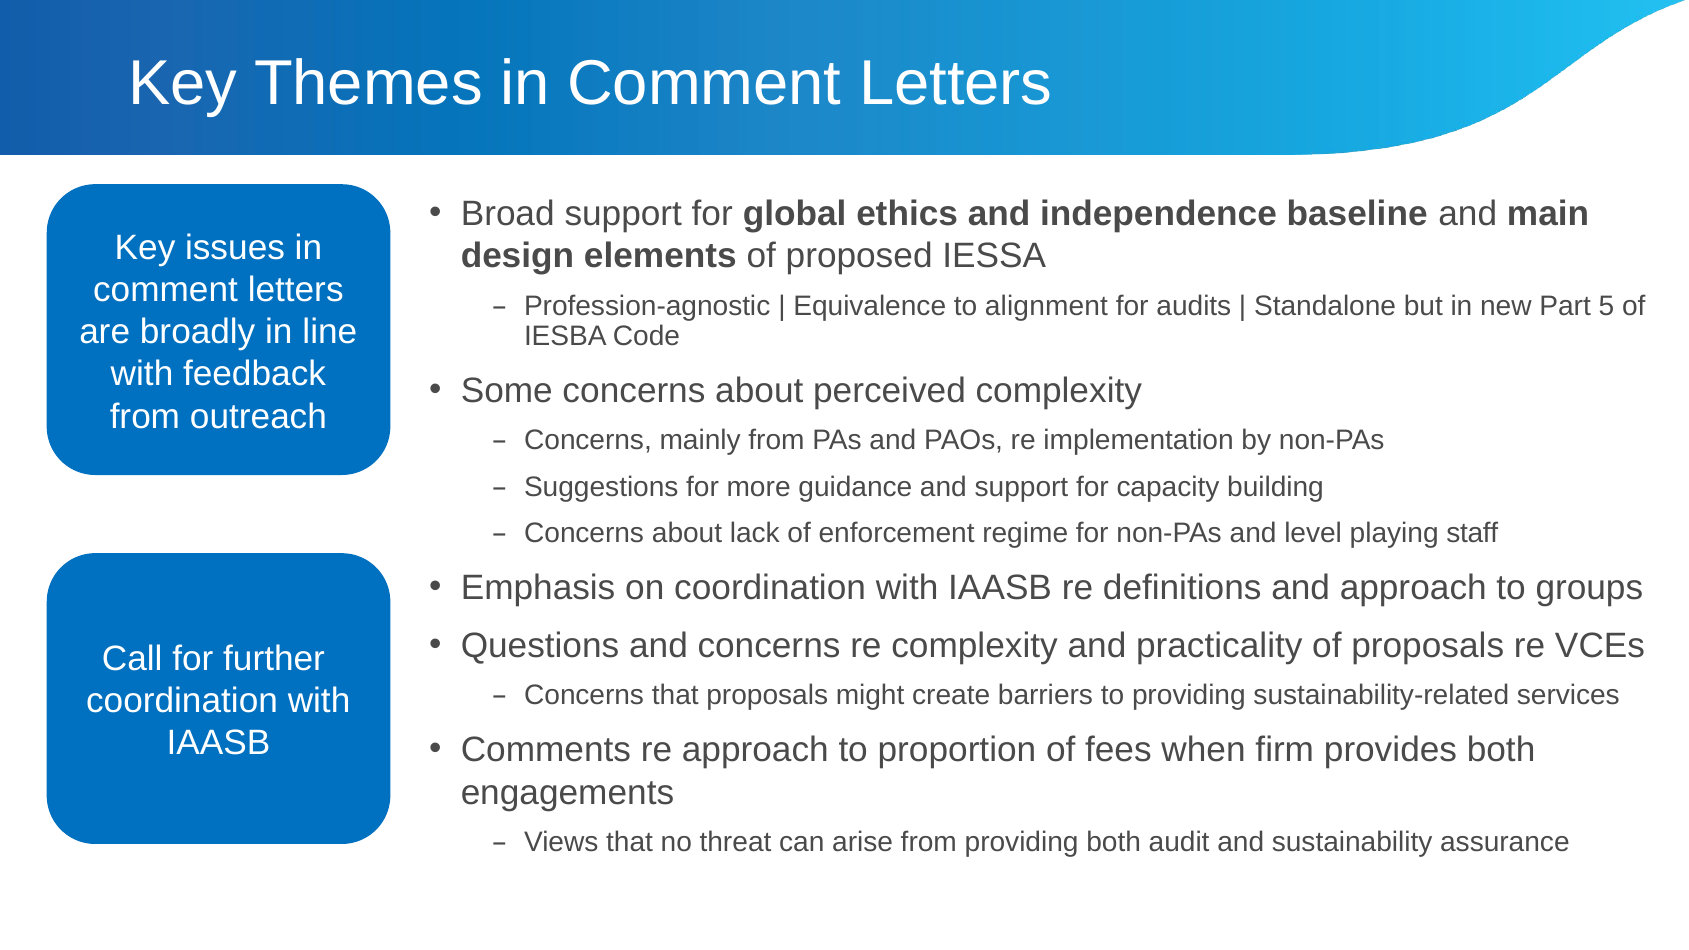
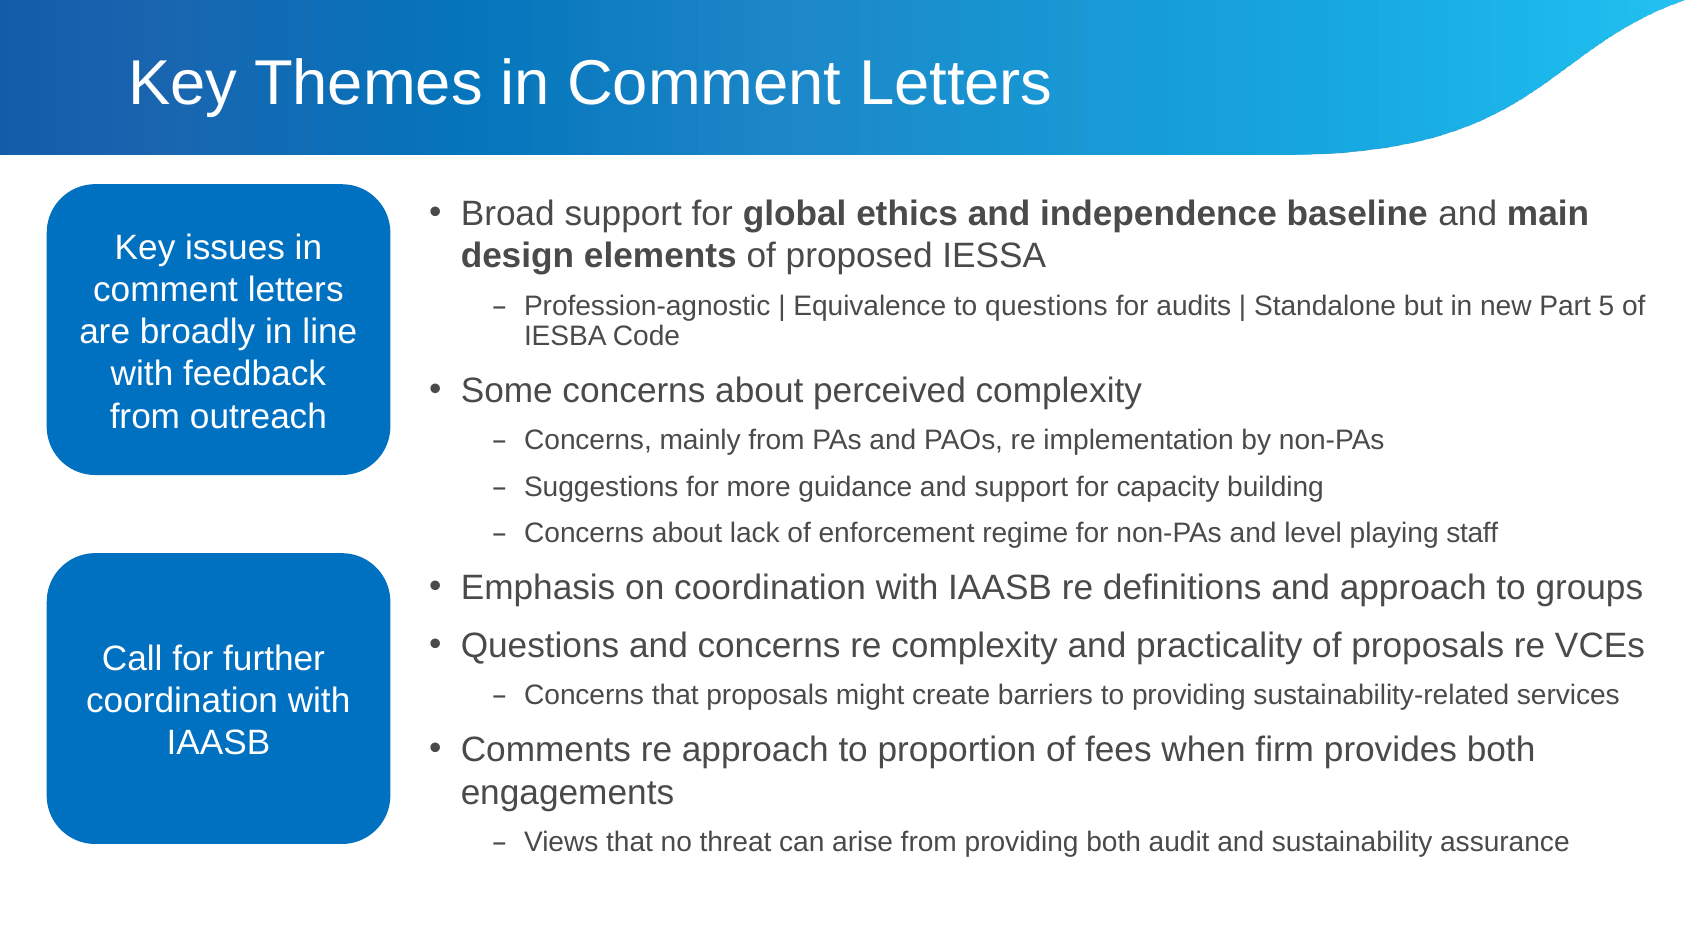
to alignment: alignment -> questions
